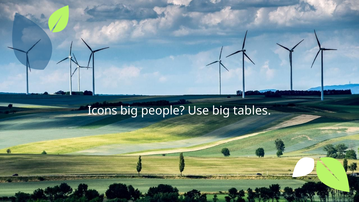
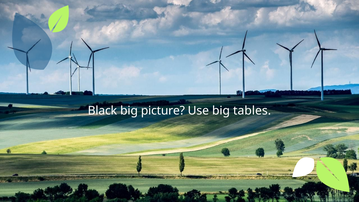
Icons: Icons -> Black
people: people -> picture
